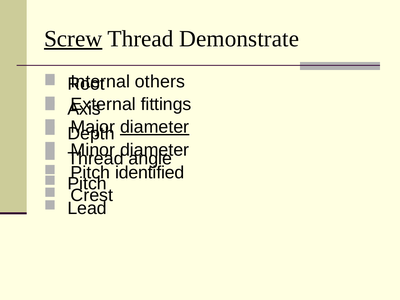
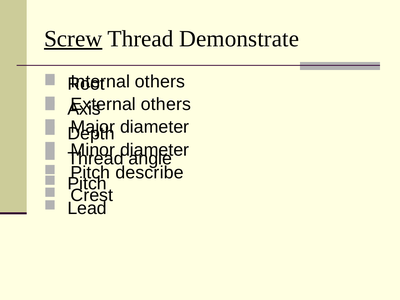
fittings at (166, 104): fittings -> others
diameter at (155, 127) underline: present -> none
identified: identified -> describe
